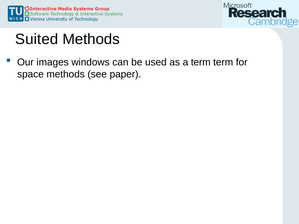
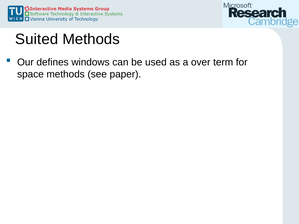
images: images -> defines
a term: term -> over
